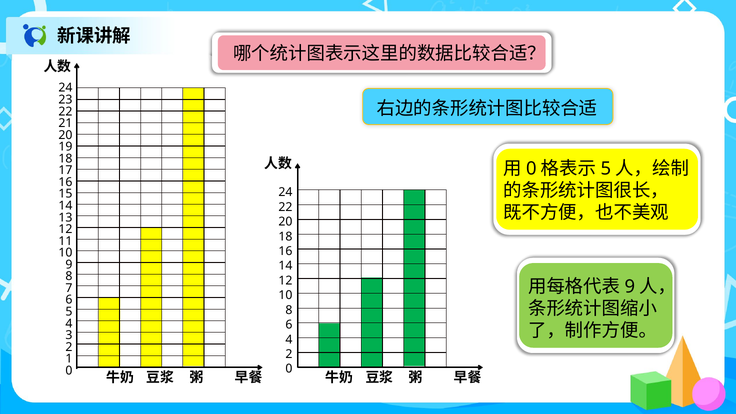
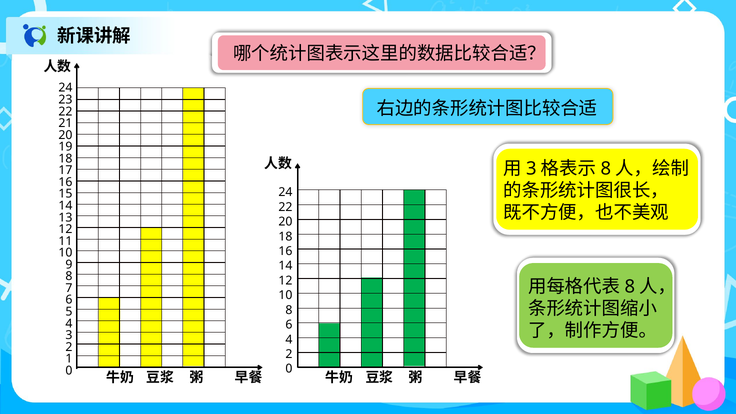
0 at (531, 169): 0 -> 3
5 at (606, 169): 5 -> 8
9 at (630, 287): 9 -> 8
